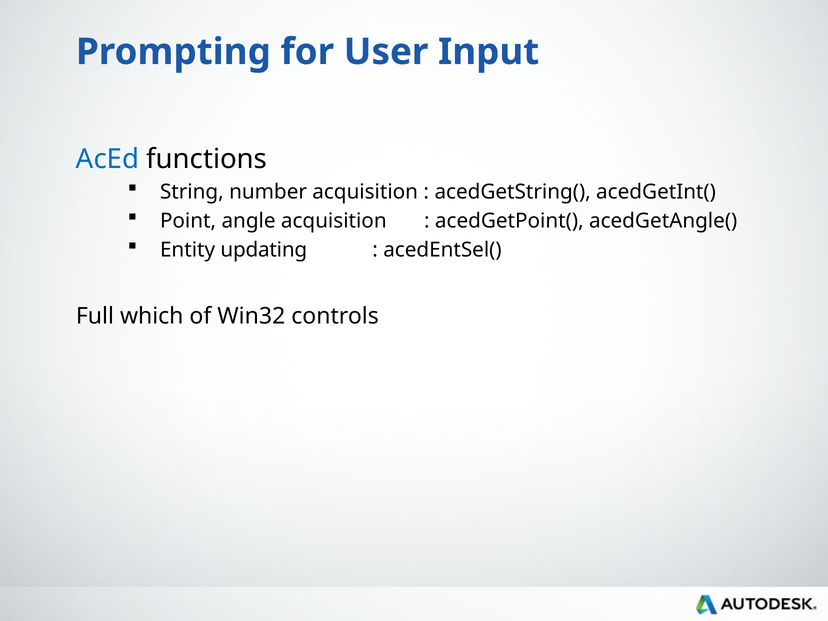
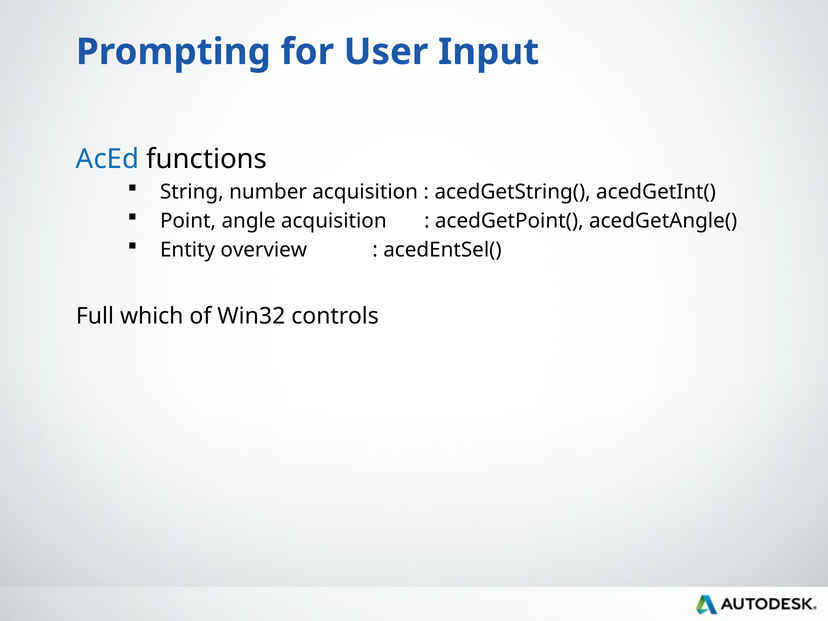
updating: updating -> overview
